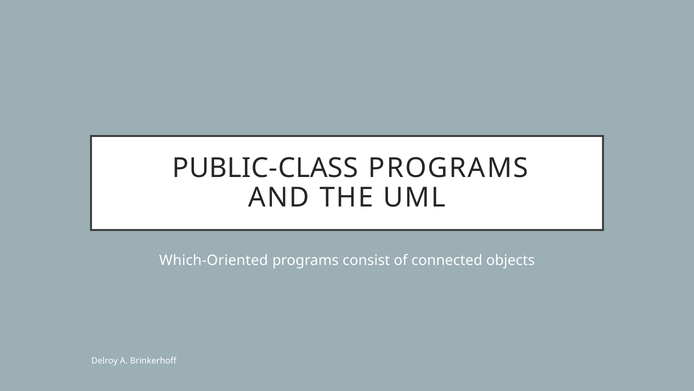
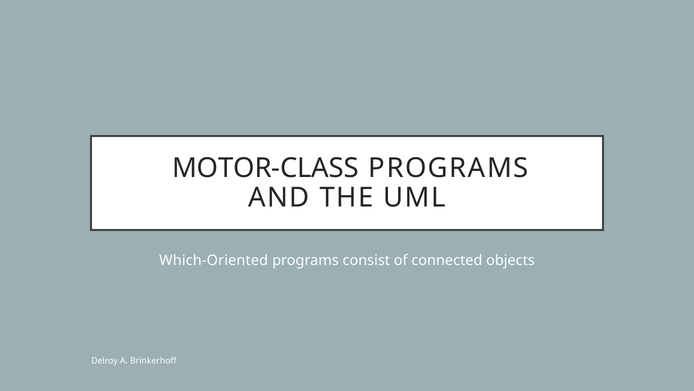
PUBLIC-CLASS: PUBLIC-CLASS -> MOTOR-CLASS
